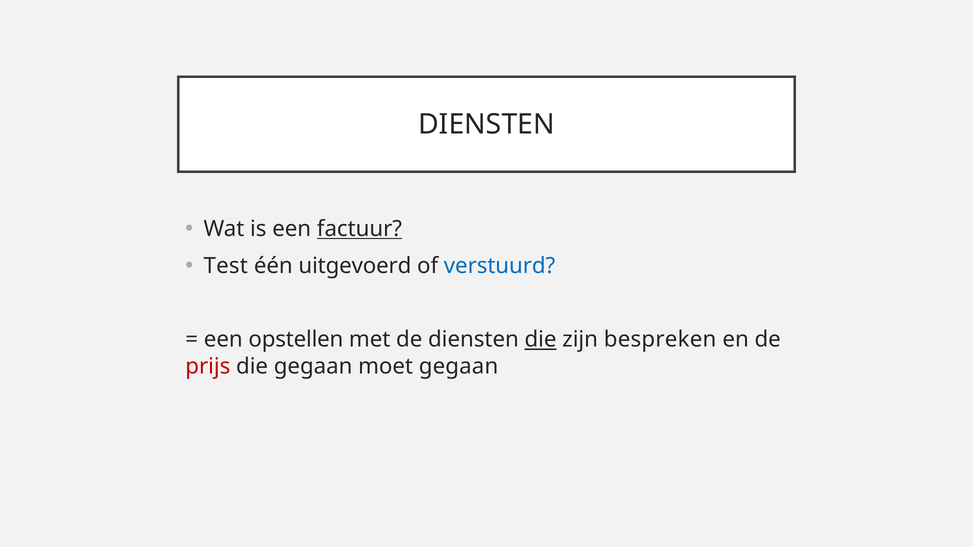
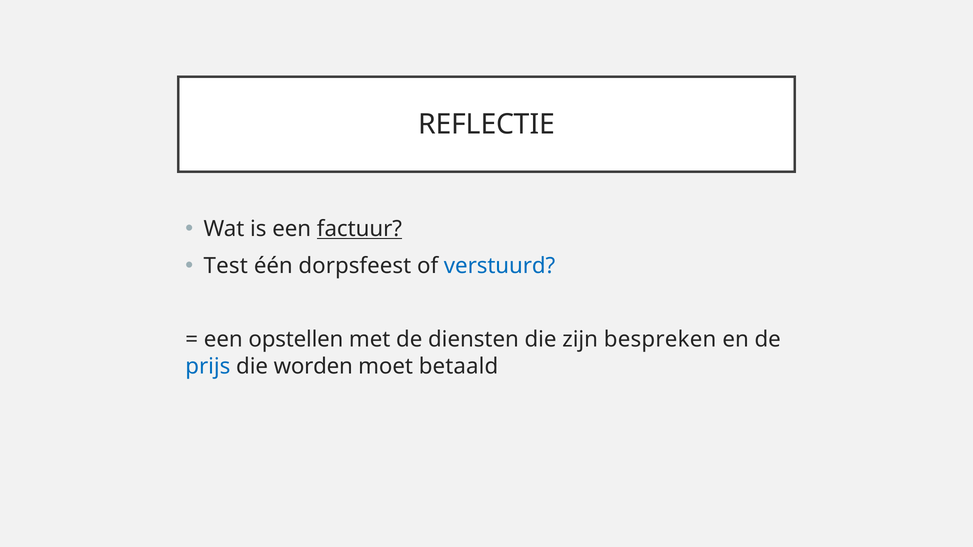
DIENSTEN at (486, 124): DIENSTEN -> REFLECTIE
uitgevoerd: uitgevoerd -> dorpsfeest
die at (541, 340) underline: present -> none
prijs colour: red -> blue
die gegaan: gegaan -> worden
moet gegaan: gegaan -> betaald
